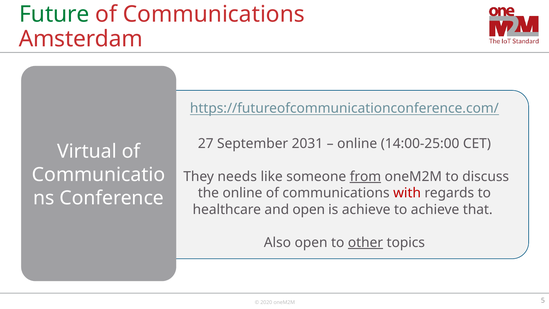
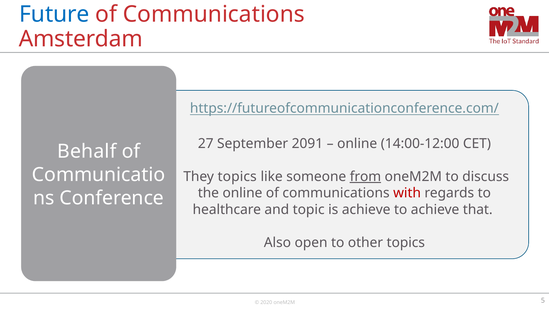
Future colour: green -> blue
2031: 2031 -> 2091
14:00-25:00: 14:00-25:00 -> 14:00-12:00
Virtual: Virtual -> Behalf
They needs: needs -> topics
and open: open -> topic
other underline: present -> none
